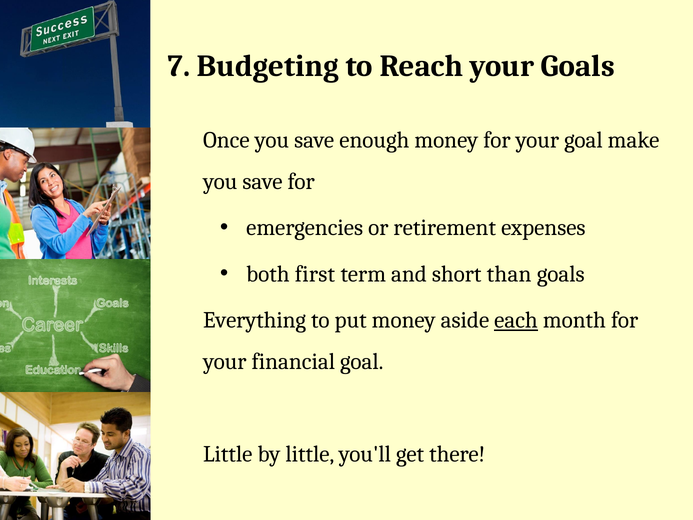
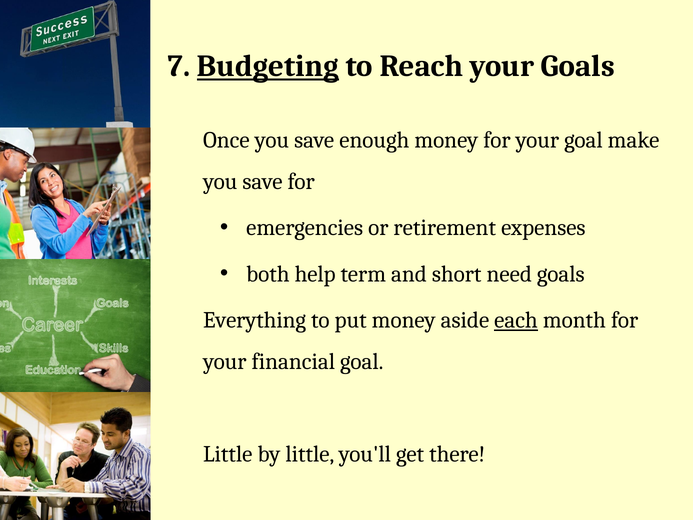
Budgeting underline: none -> present
first: first -> help
than: than -> need
